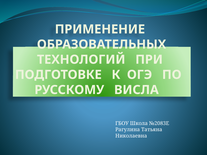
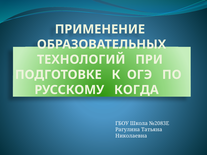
ВИСЛА: ВИСЛА -> КОГДА
